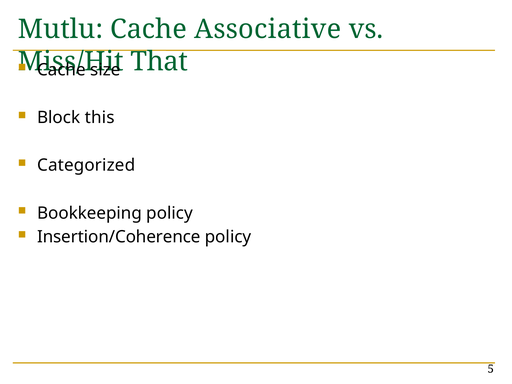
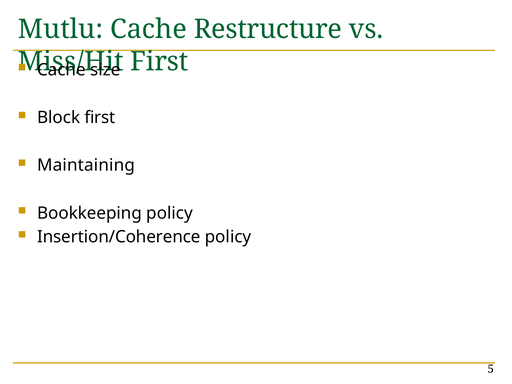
Associative: Associative -> Restructure
That at (159, 62): That -> First
Block this: this -> first
Categorized: Categorized -> Maintaining
